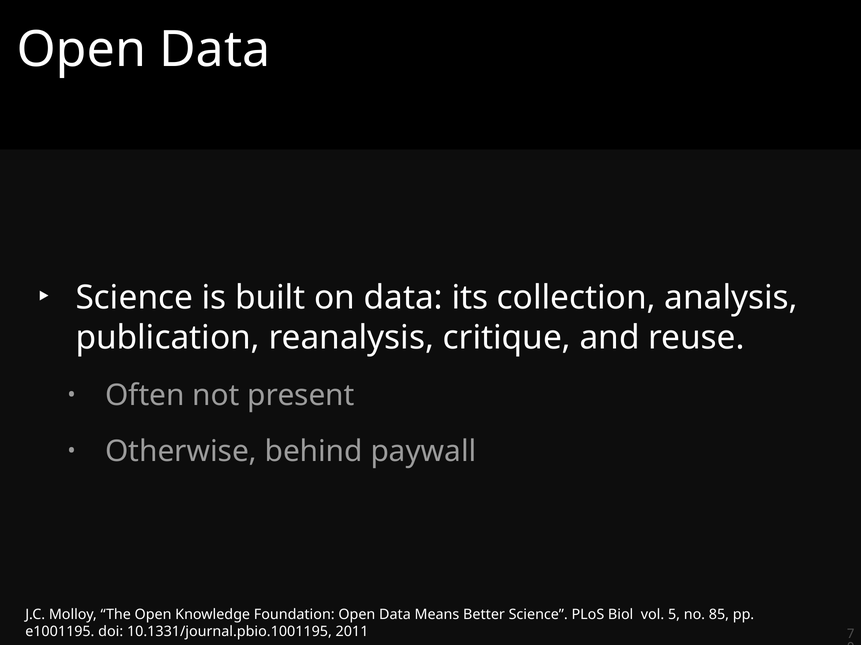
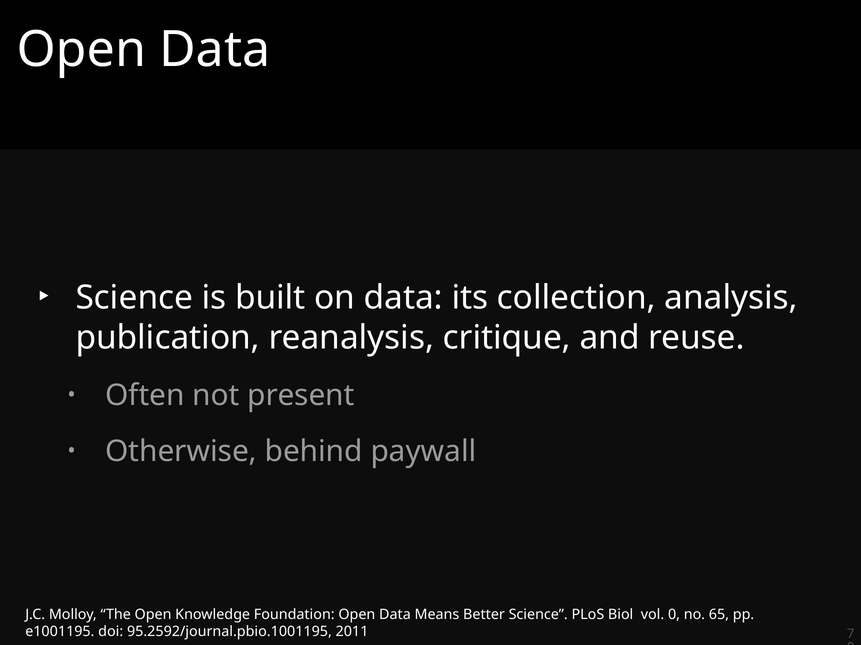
vol 5: 5 -> 0
85: 85 -> 65
10.1331/journal.pbio.1001195: 10.1331/journal.pbio.1001195 -> 95.2592/journal.pbio.1001195
